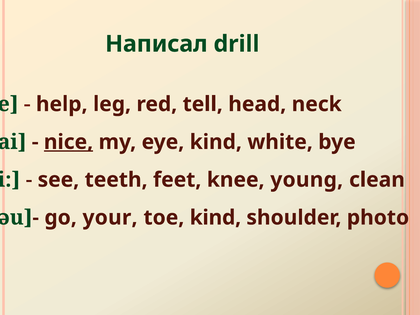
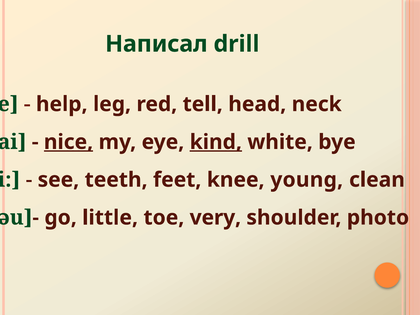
kind at (216, 142) underline: none -> present
your: your -> little
toe kind: kind -> very
